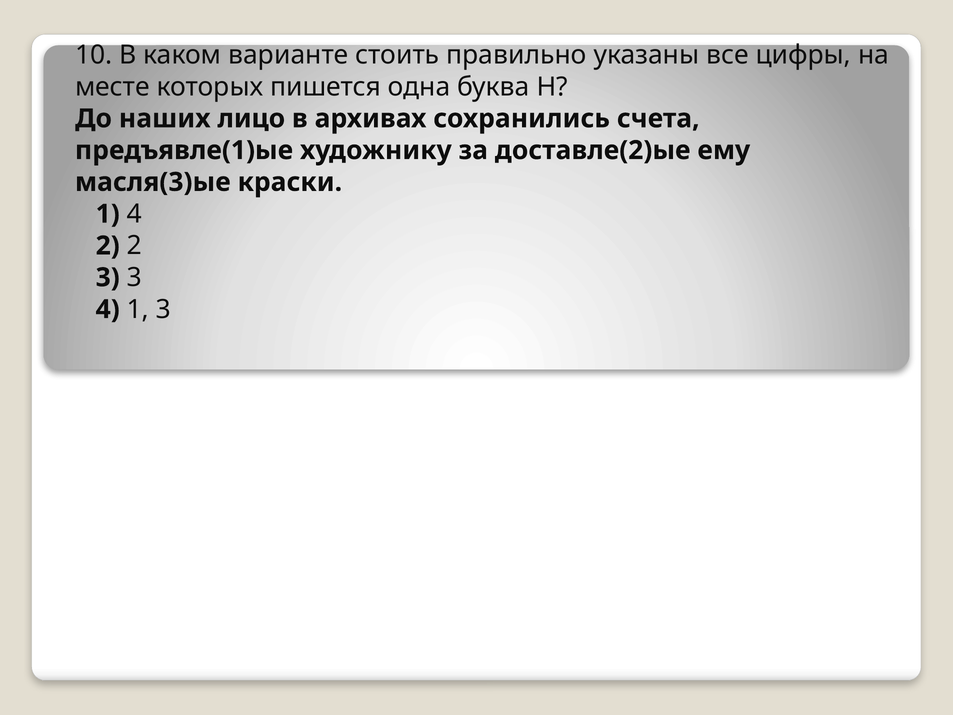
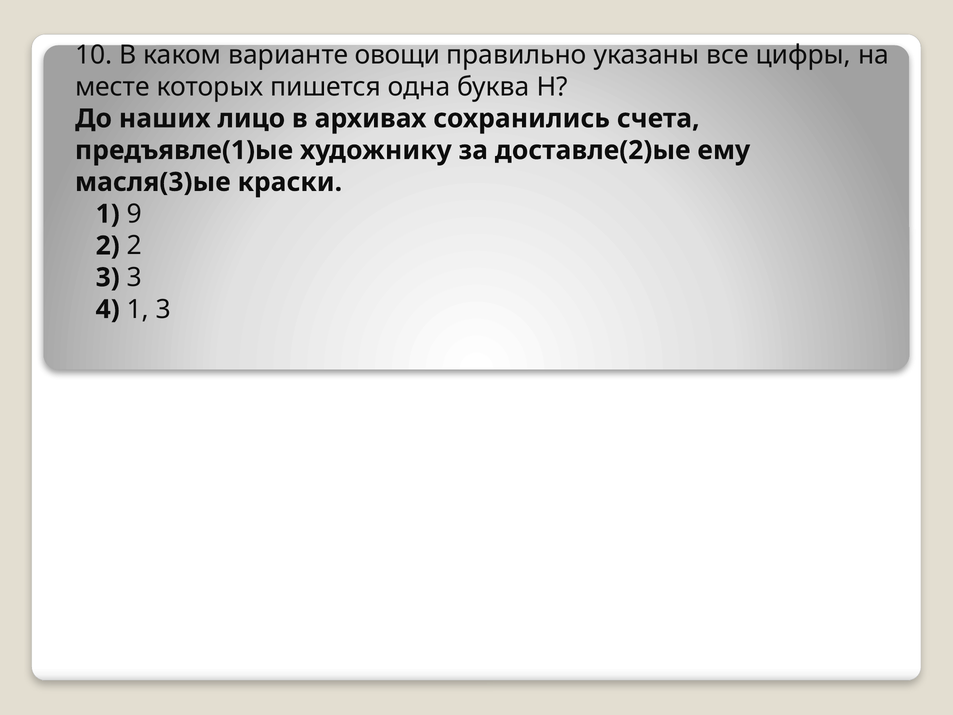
стоить: стоить -> овощи
1 4: 4 -> 9
